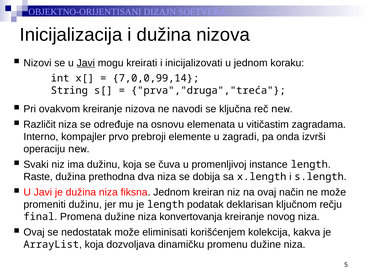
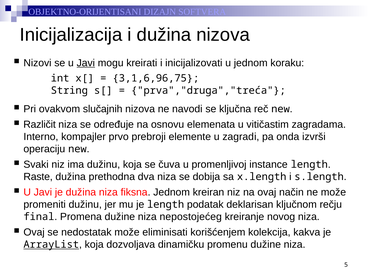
7,0,0,99,14: 7,0,0,99,14 -> 3,1,6,96,75
ovakvom kreiranje: kreiranje -> slučajnih
konvertovanja: konvertovanja -> nepostojećeg
ArrayList underline: none -> present
